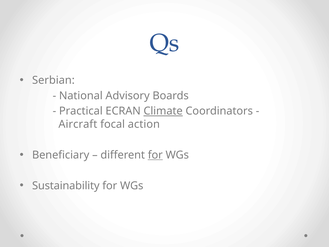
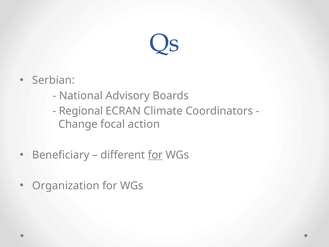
Practical: Practical -> Regional
Climate underline: present -> none
Aircraft: Aircraft -> Change
Sustainability: Sustainability -> Organization
